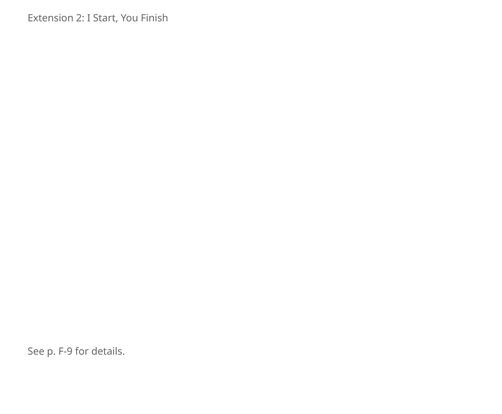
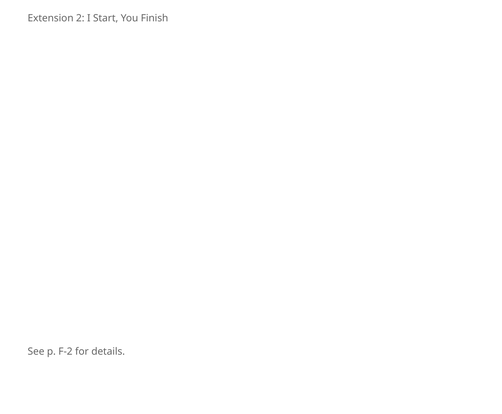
F-9: F-9 -> F-2
